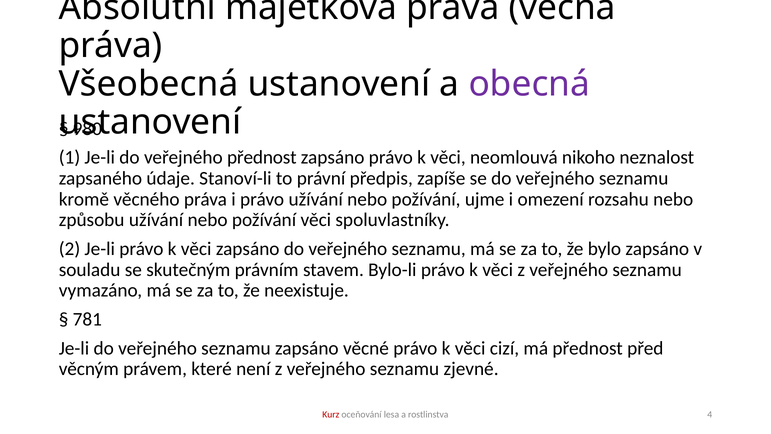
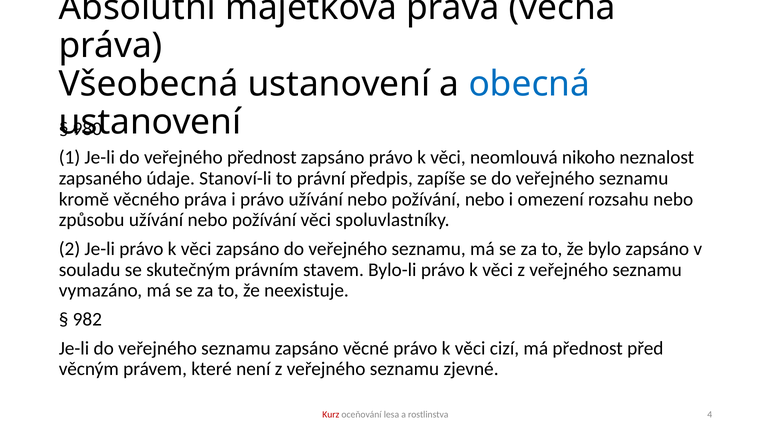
obecná colour: purple -> blue
požívání ujme: ujme -> nebo
781: 781 -> 982
